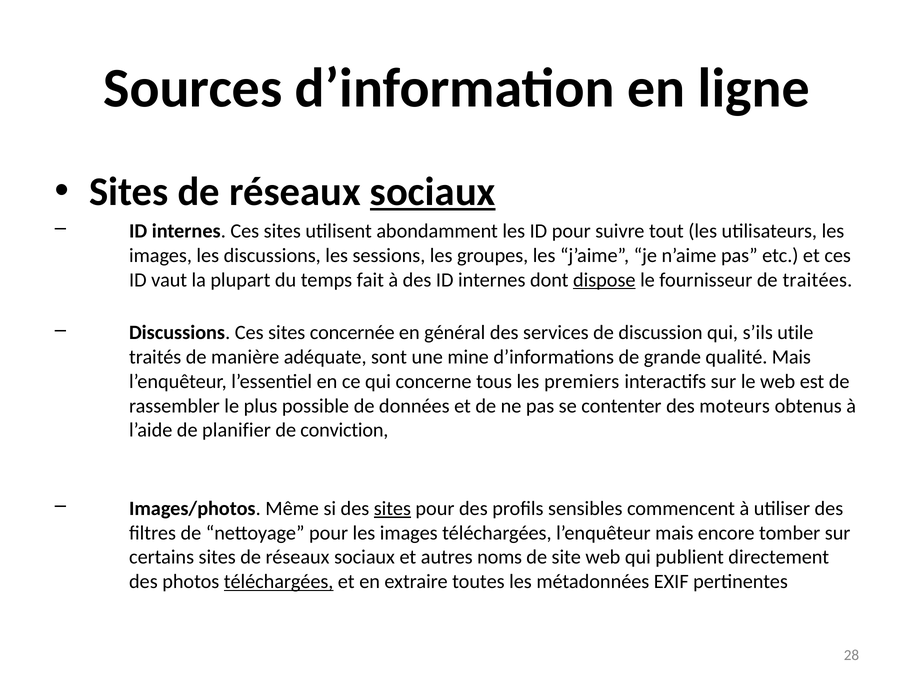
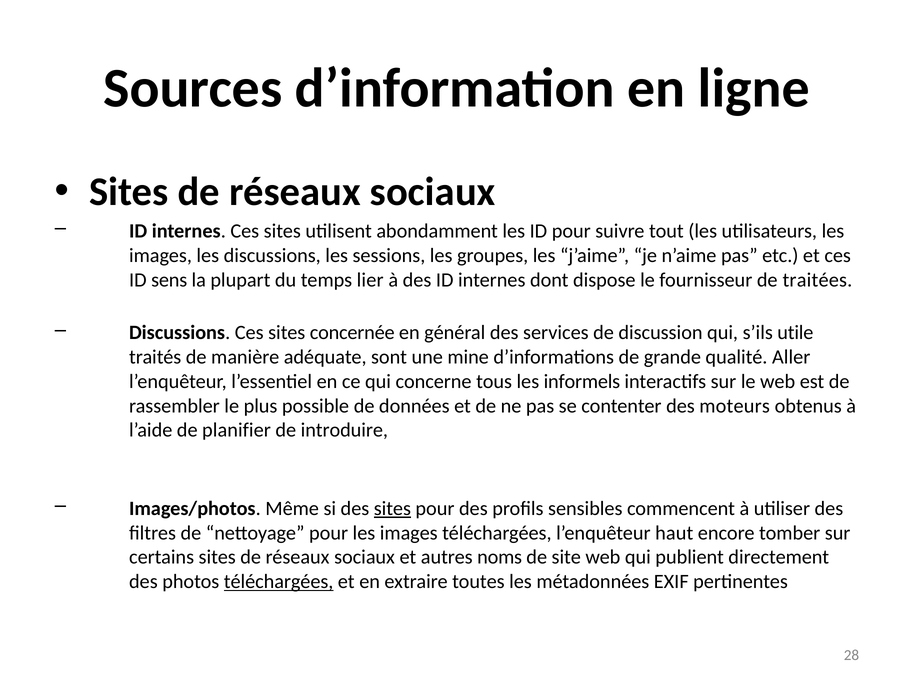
sociaux at (433, 192) underline: present -> none
vaut: vaut -> sens
fait: fait -> lier
dispose underline: present -> none
qualité Mais: Mais -> Aller
premiers: premiers -> informels
conviction: conviction -> introduire
l’enquêteur mais: mais -> haut
